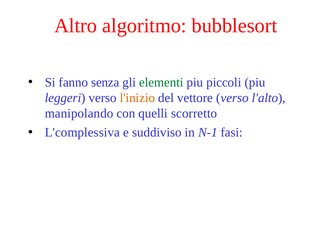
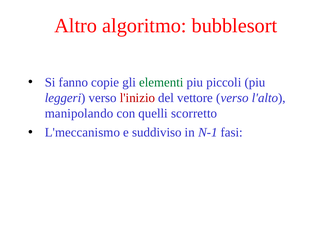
senza: senza -> copie
l'inizio colour: orange -> red
L'complessiva: L'complessiva -> L'meccanismo
